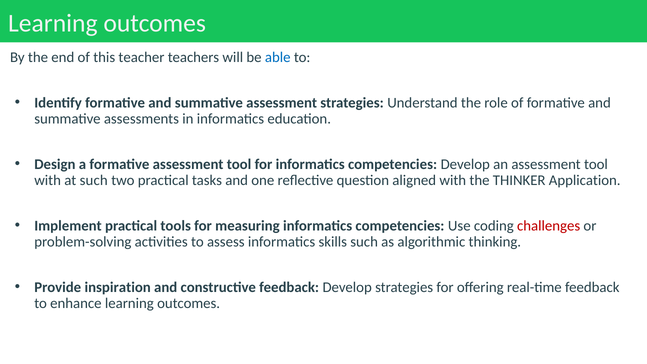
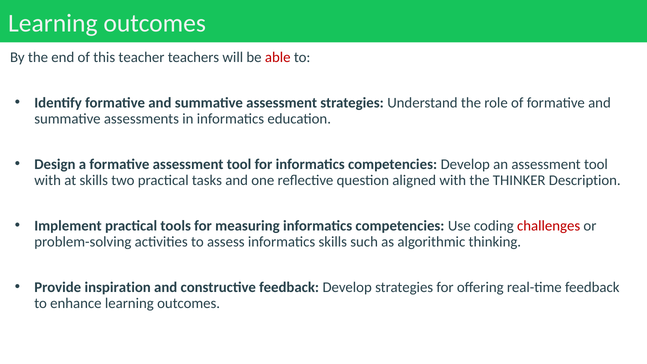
able colour: blue -> red
at such: such -> skills
Application: Application -> Description
